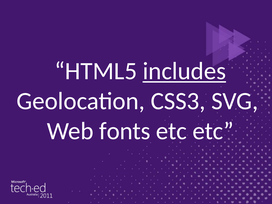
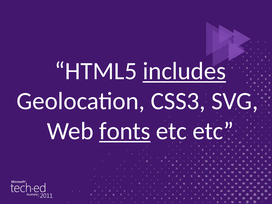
fonts underline: none -> present
